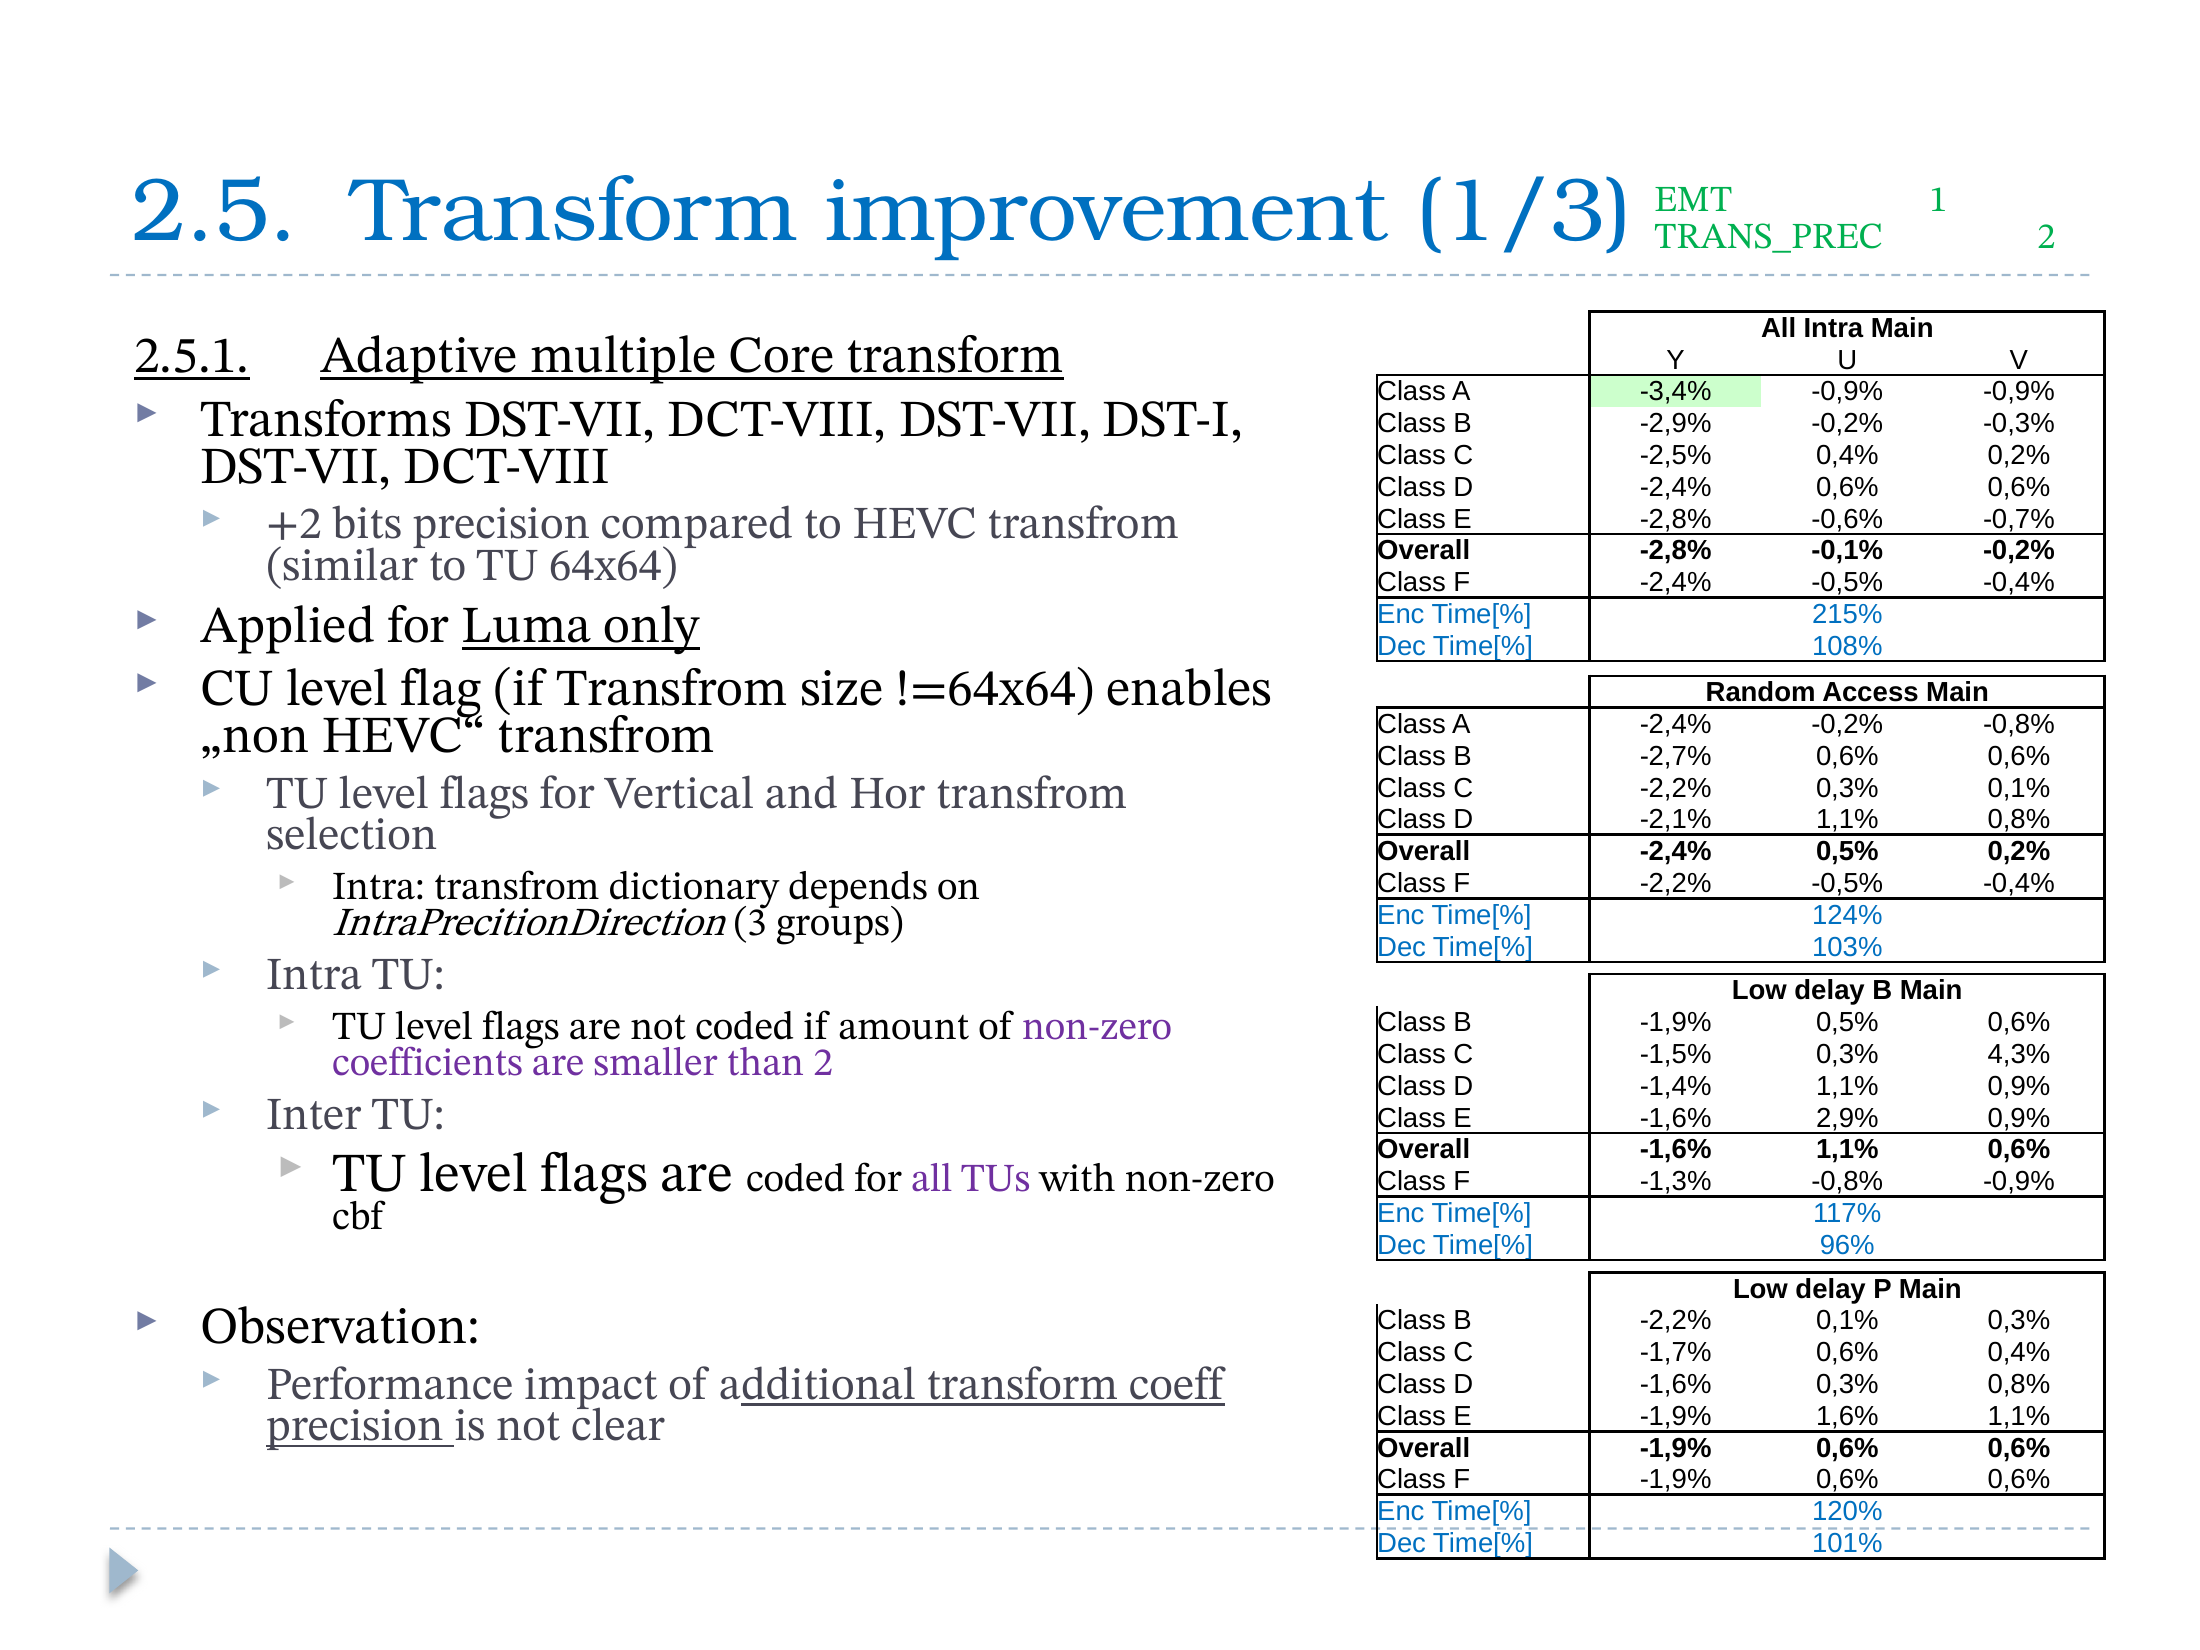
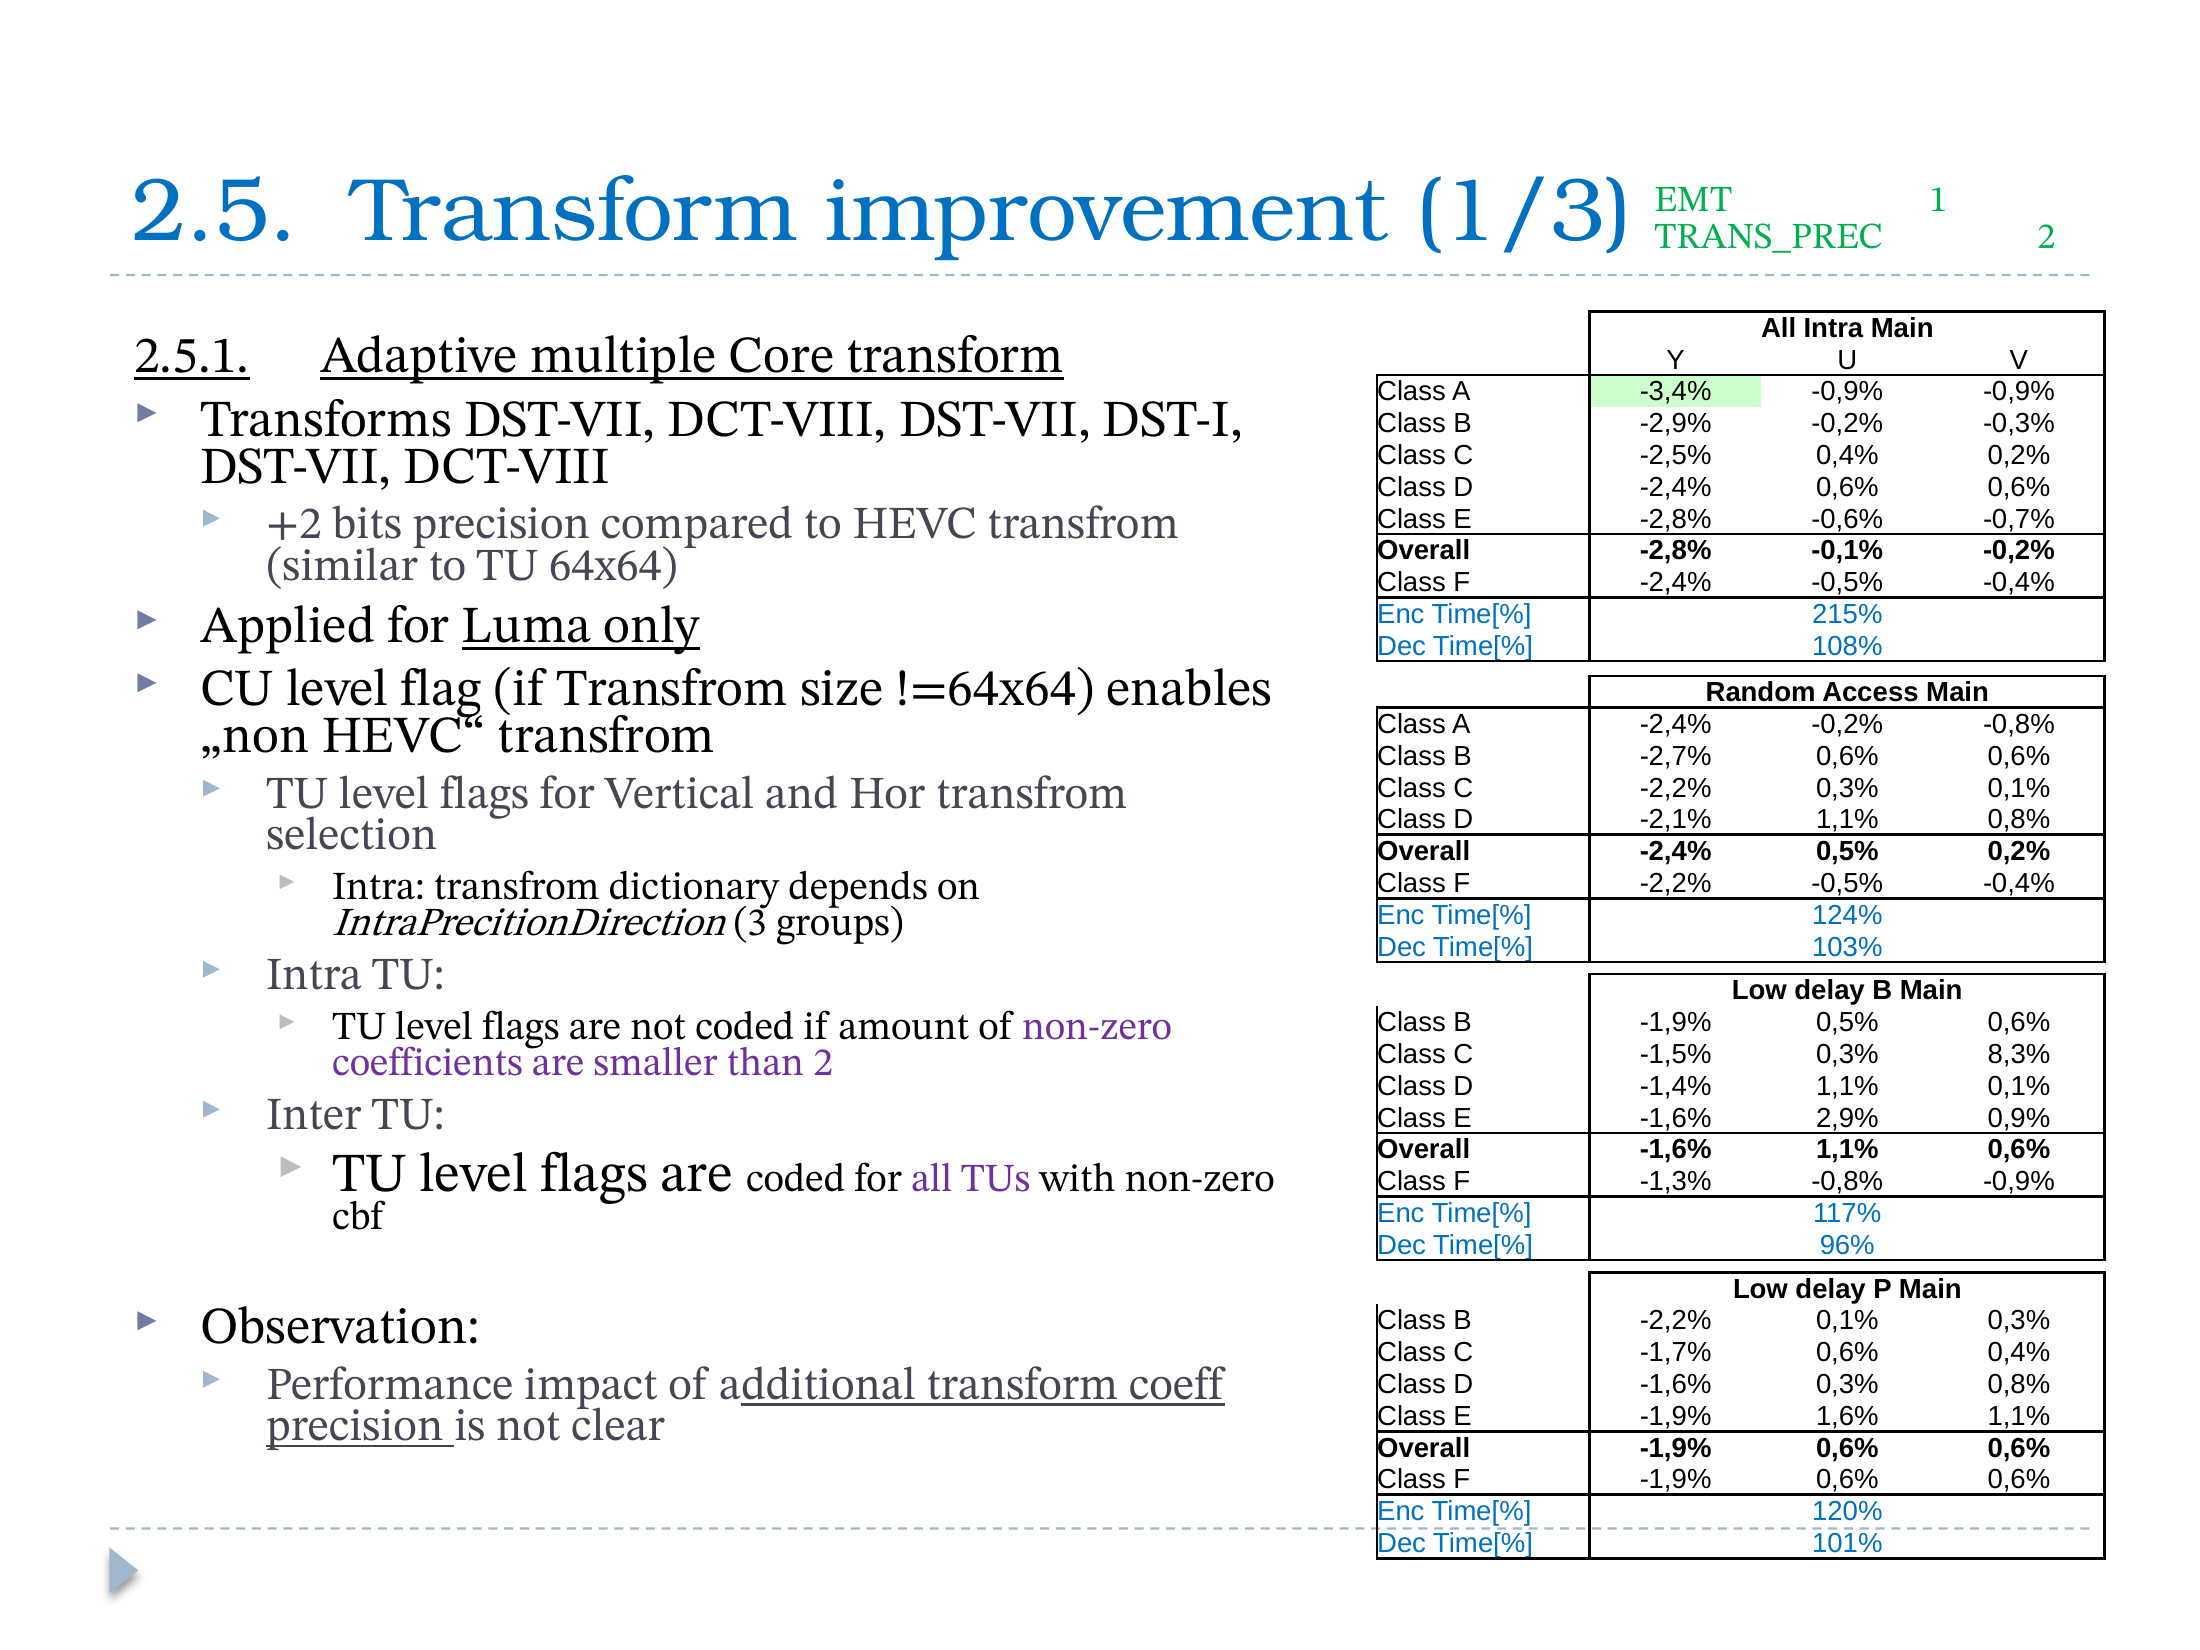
4,3%: 4,3% -> 8,3%
1,1% 0,9%: 0,9% -> 0,1%
